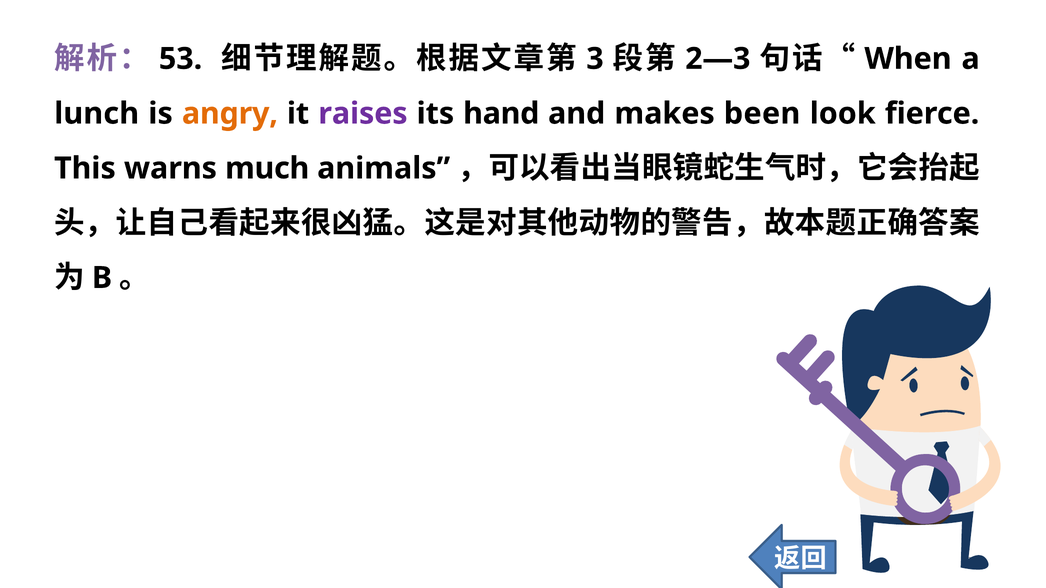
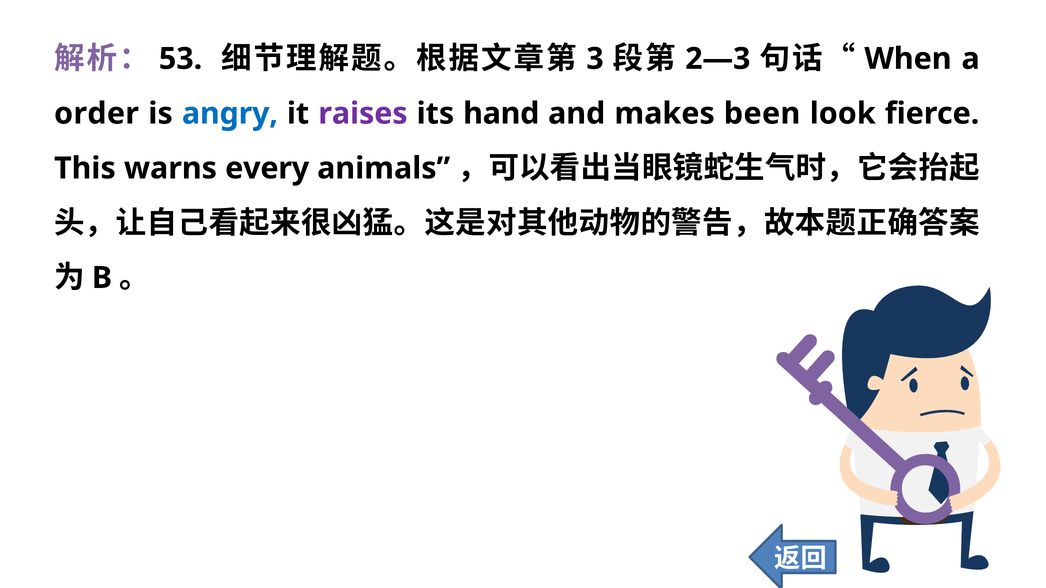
lunch: lunch -> order
angry colour: orange -> blue
much: much -> every
